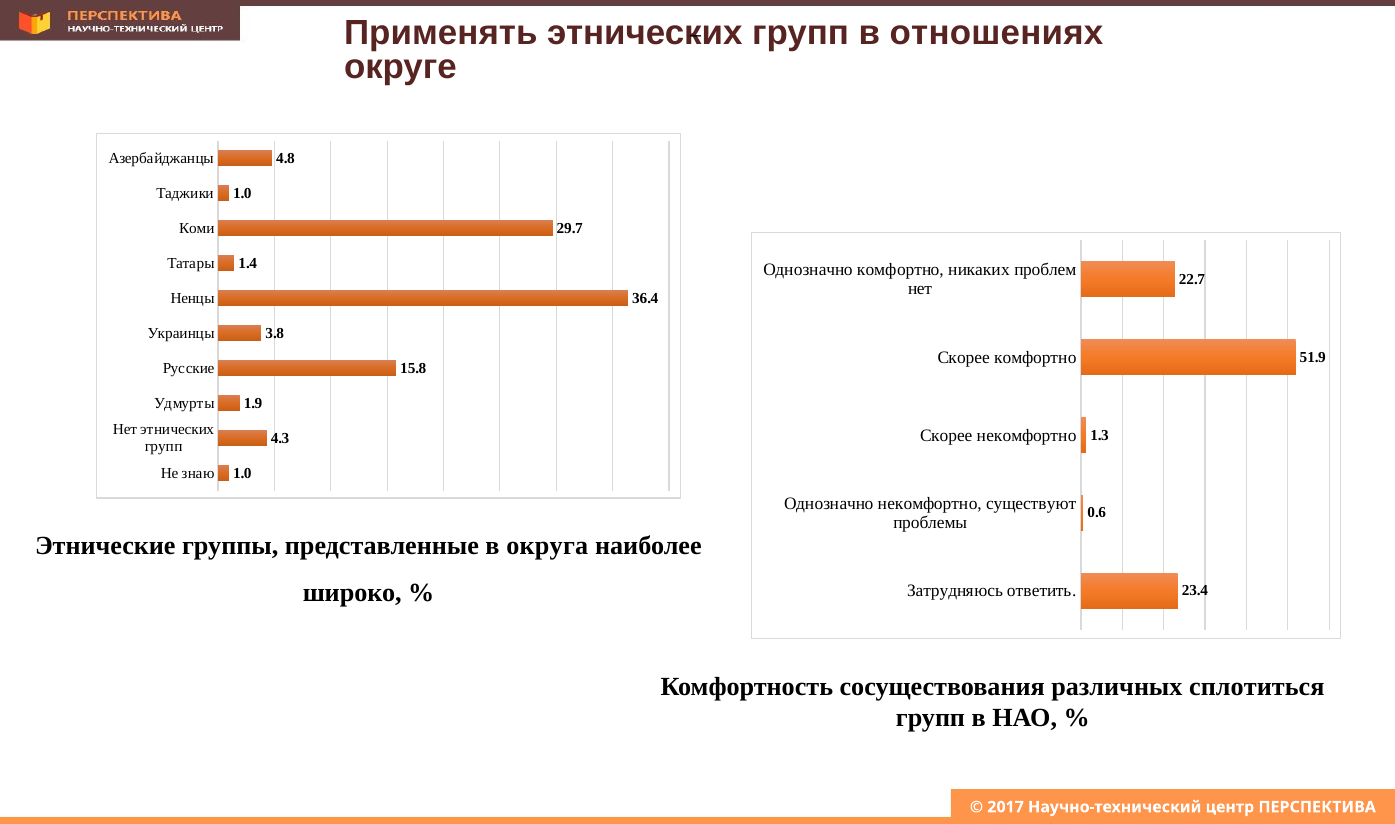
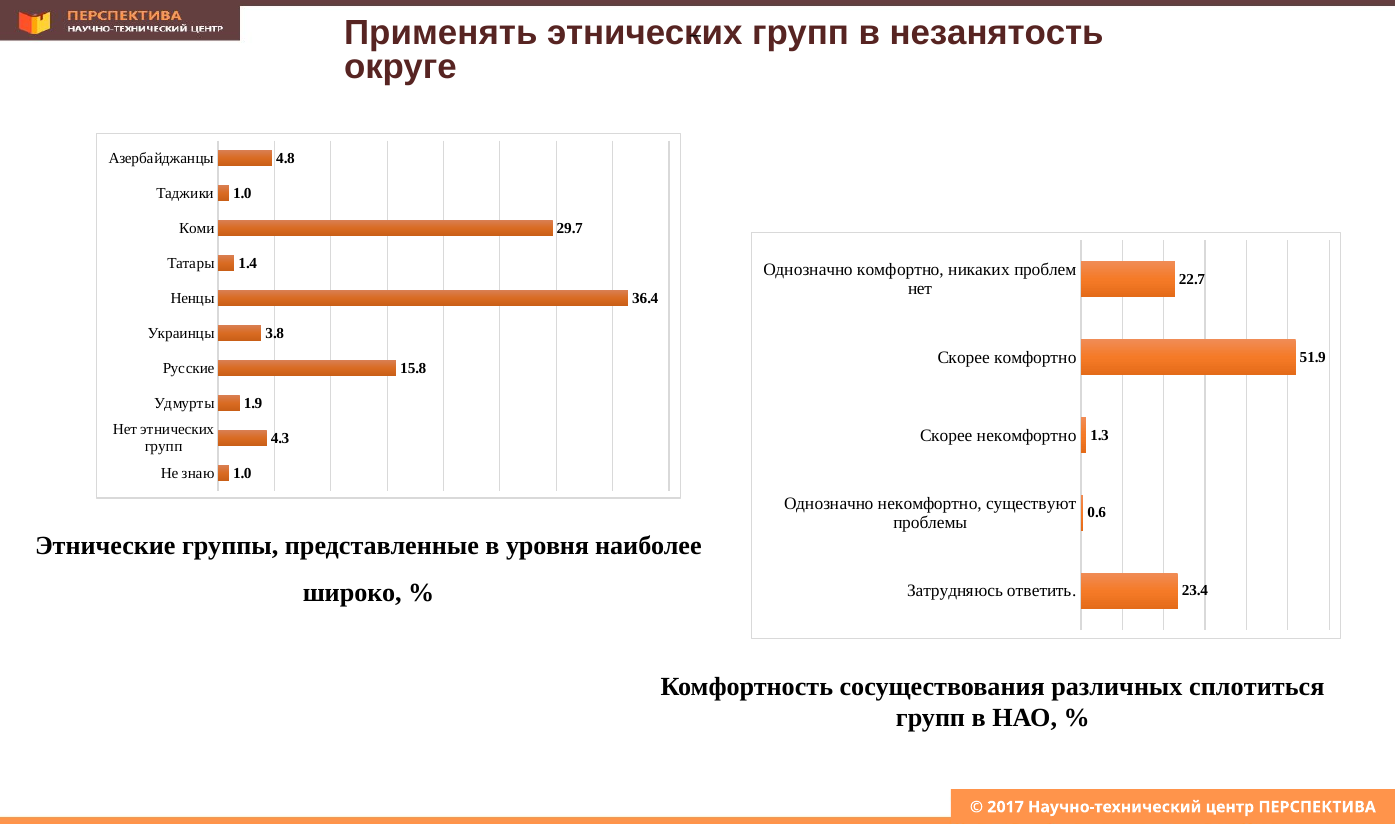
отношениях: отношениях -> незанятость
округа: округа -> уровня
